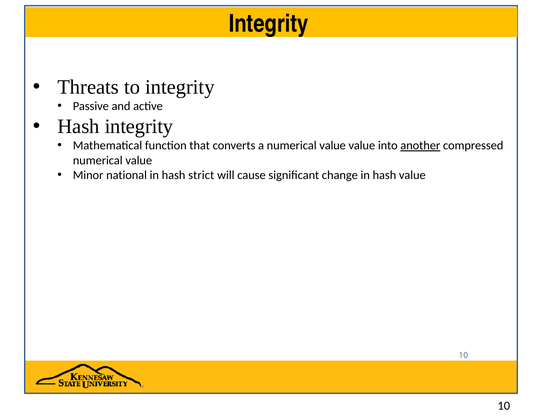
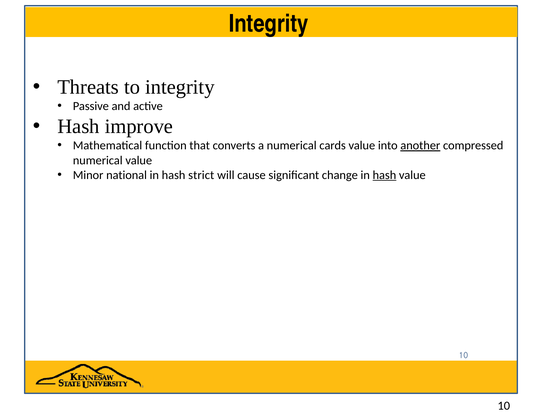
Hash integrity: integrity -> improve
a numerical value: value -> cards
hash at (384, 175) underline: none -> present
